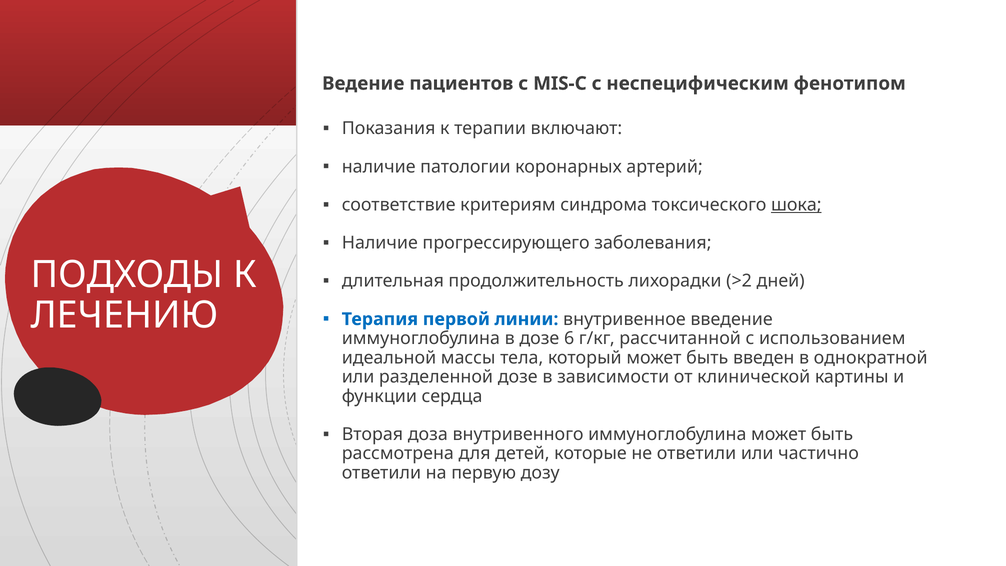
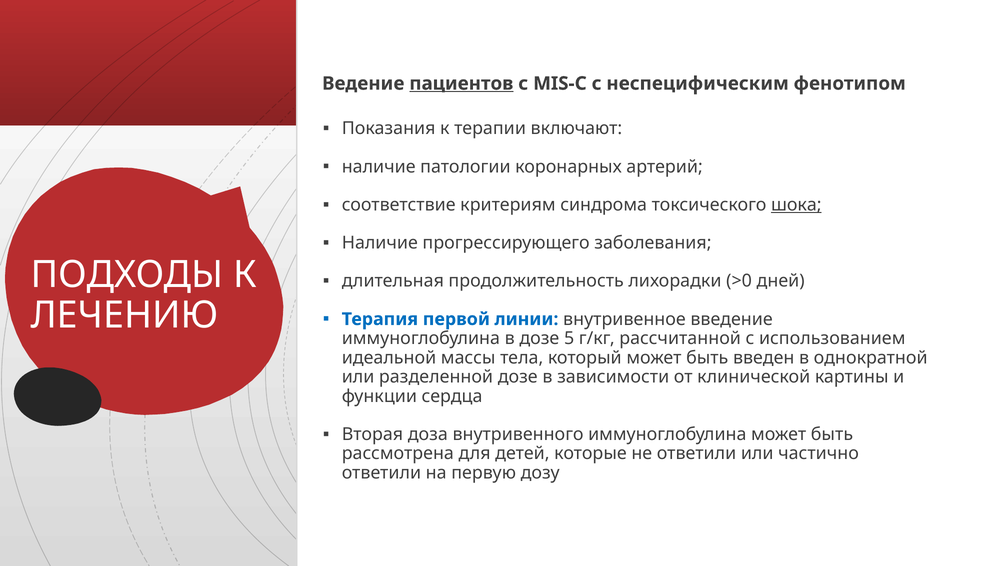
пациентов underline: none -> present
>2: >2 -> >0
6: 6 -> 5
